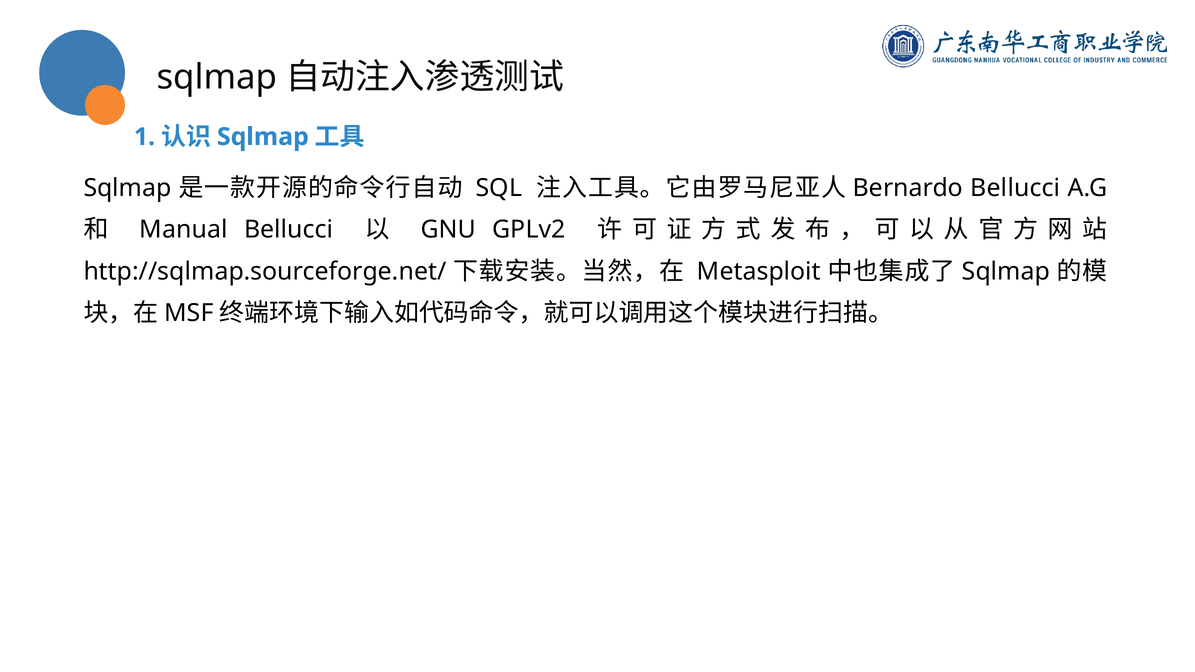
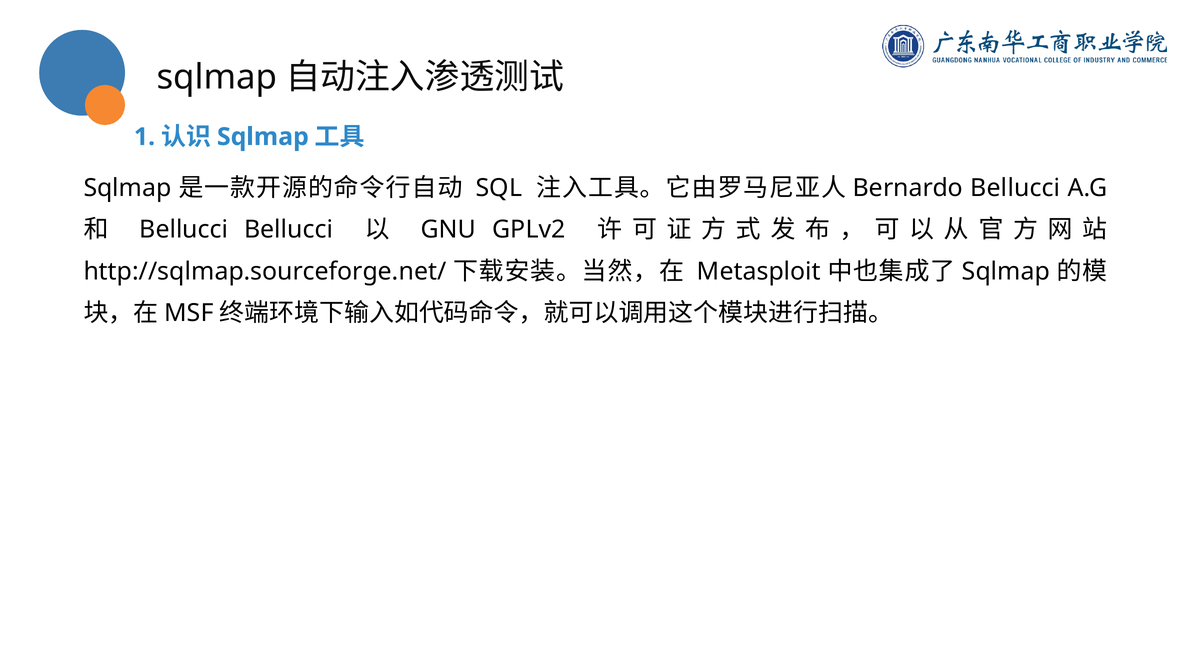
Manual at (184, 230): Manual -> Bellucci
